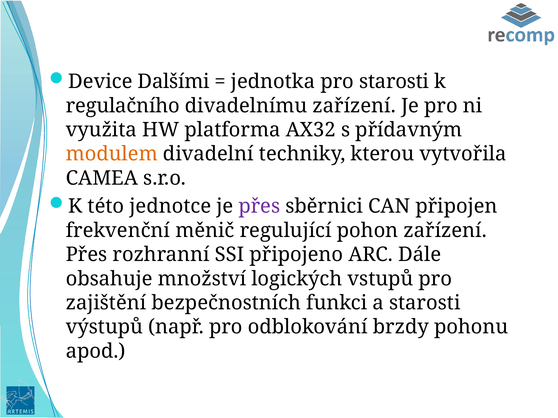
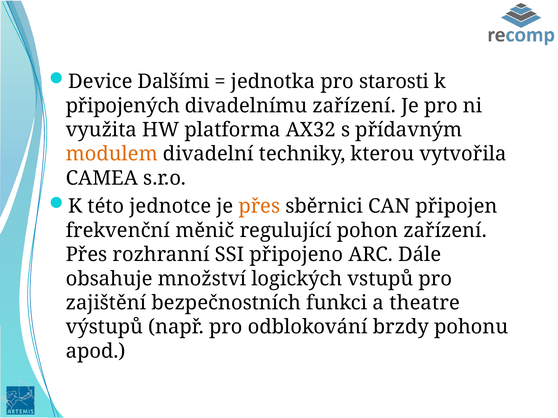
regulačního: regulačního -> připojených
přes at (259, 207) colour: purple -> orange
a starosti: starosti -> theatre
